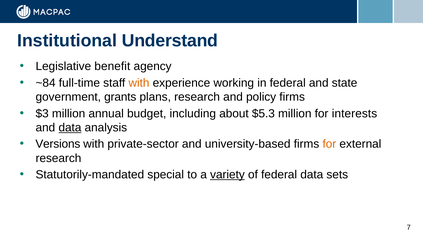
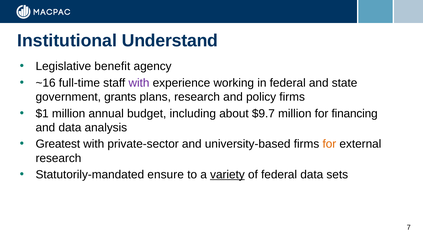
~84: ~84 -> ~16
with at (139, 83) colour: orange -> purple
$3: $3 -> $1
$5.3: $5.3 -> $9.7
interests: interests -> financing
data at (70, 128) underline: present -> none
Versions: Versions -> Greatest
special: special -> ensure
